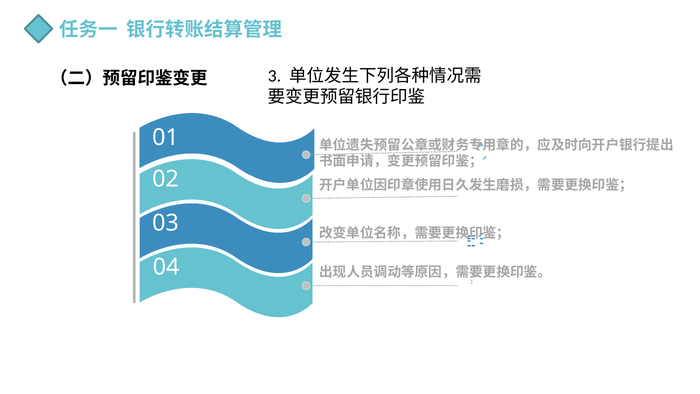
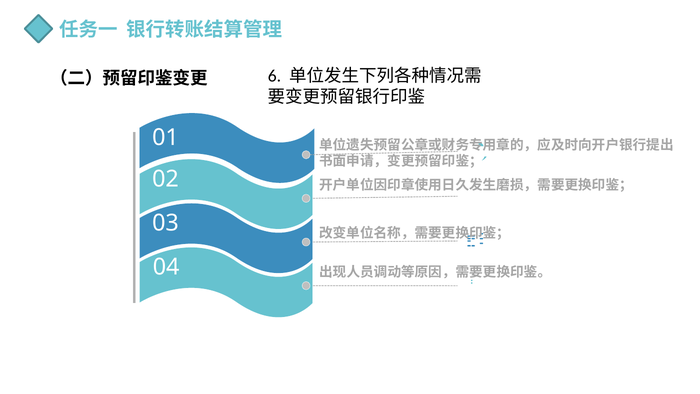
3: 3 -> 6
